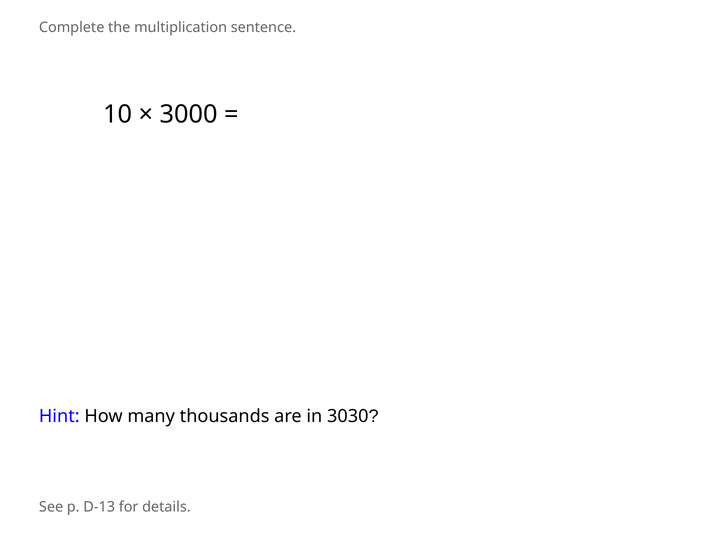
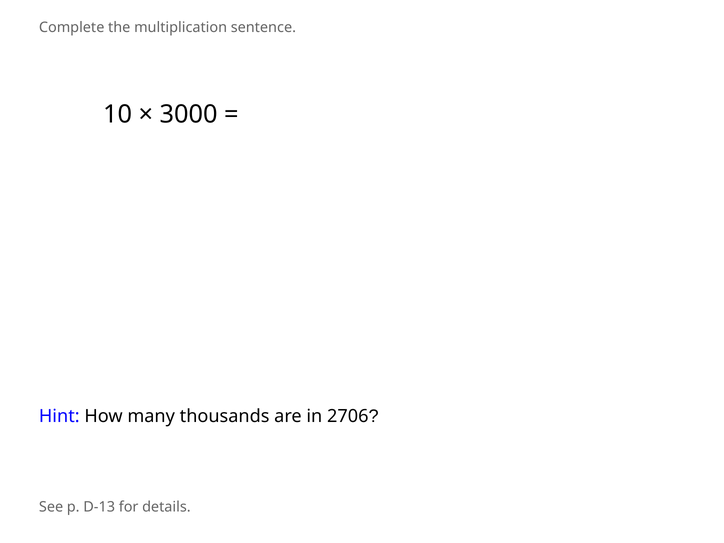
3030: 3030 -> 2706
